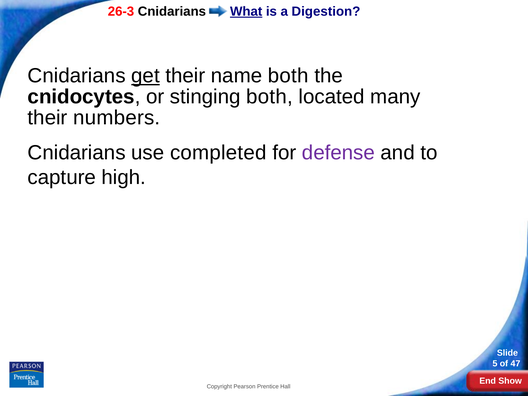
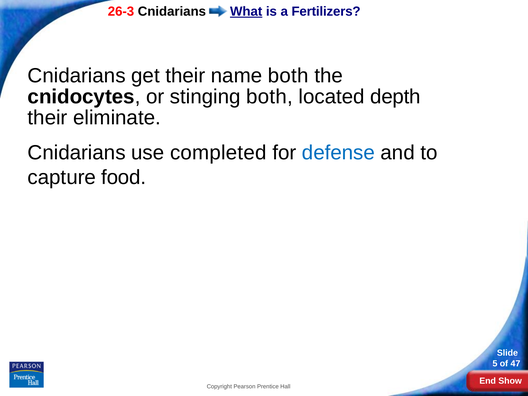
Digestion: Digestion -> Fertilizers
get underline: present -> none
many: many -> depth
numbers: numbers -> eliminate
defense colour: purple -> blue
high: high -> food
